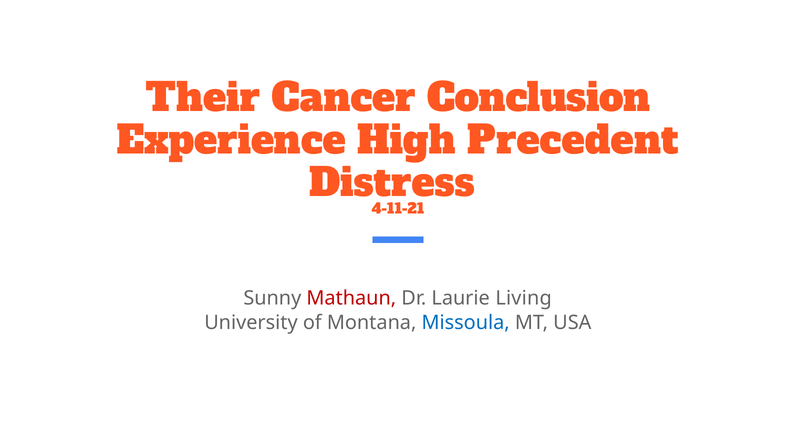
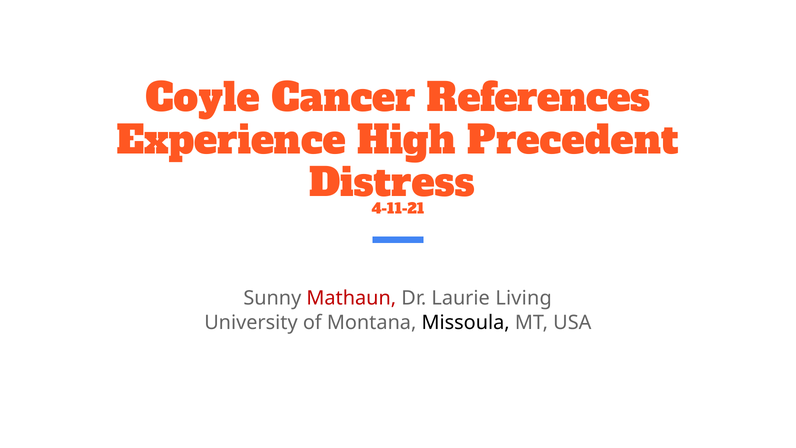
Their: Their -> Coyle
Conclusion: Conclusion -> References
Missoula colour: blue -> black
